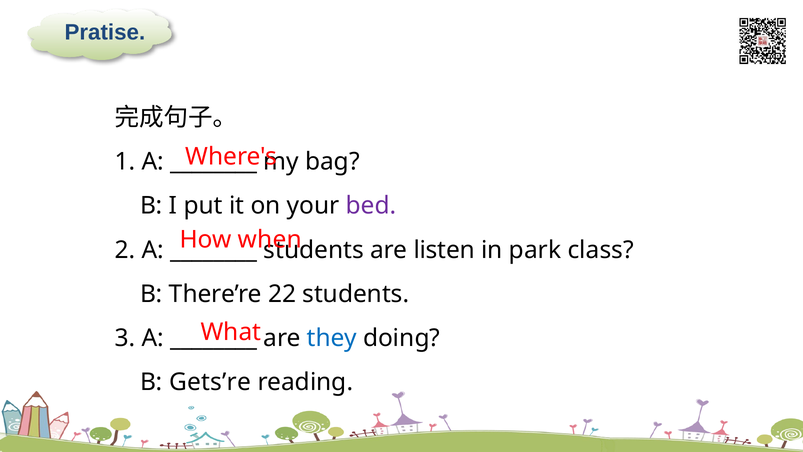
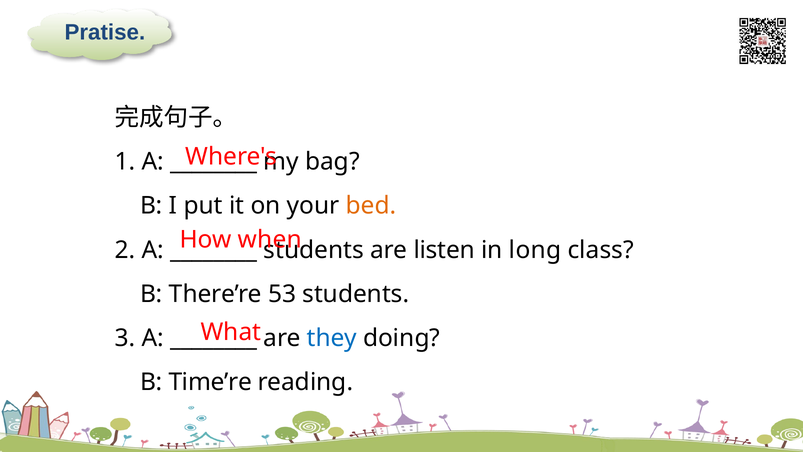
bed colour: purple -> orange
park: park -> long
22: 22 -> 53
Gets’re: Gets’re -> Time’re
